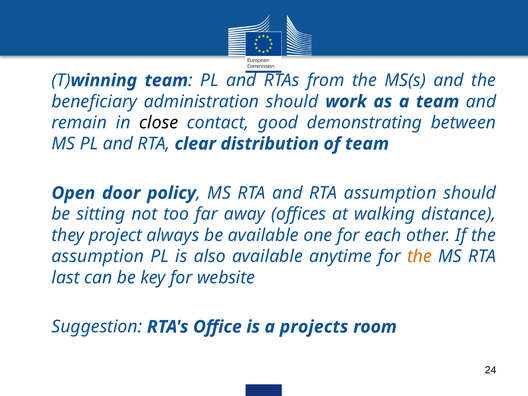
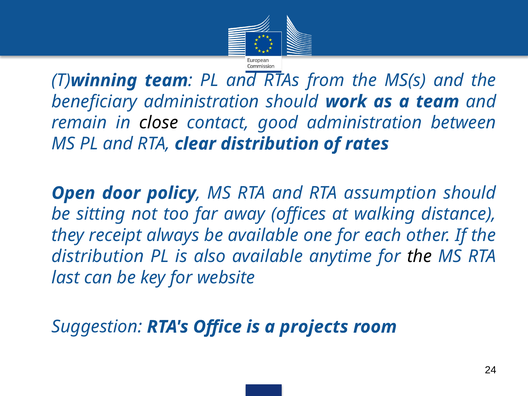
good demonstrating: demonstrating -> administration
of team: team -> rates
project: project -> receipt
assumption at (98, 256): assumption -> distribution
the at (419, 256) colour: orange -> black
